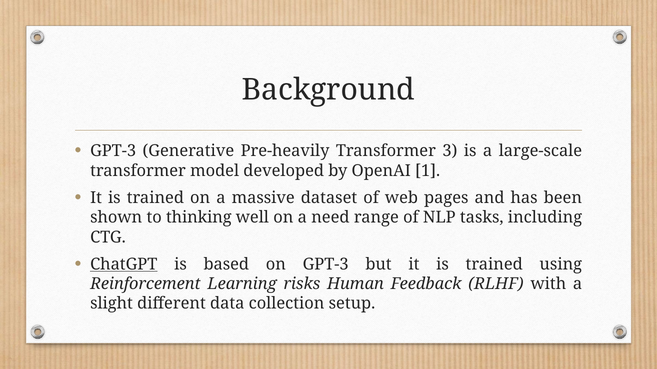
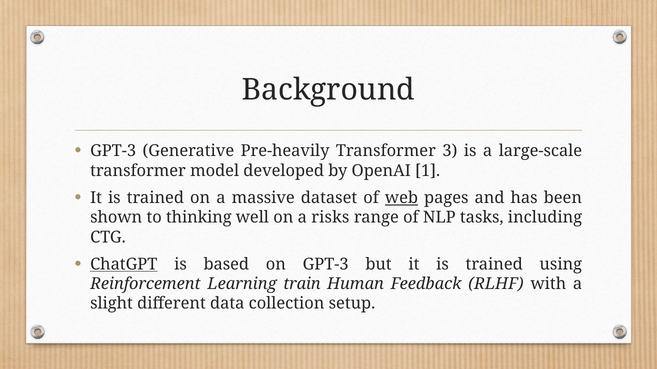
web underline: none -> present
need: need -> risks
risks: risks -> train
